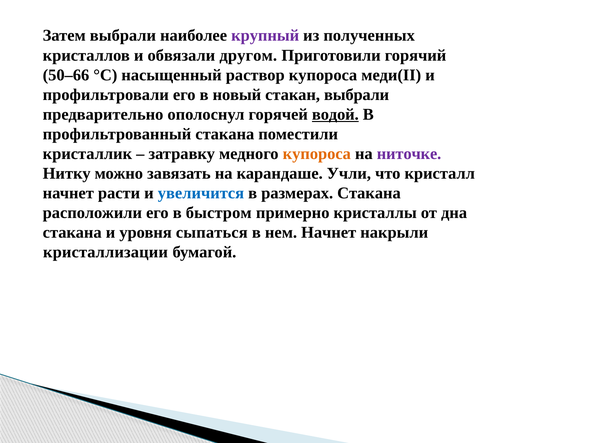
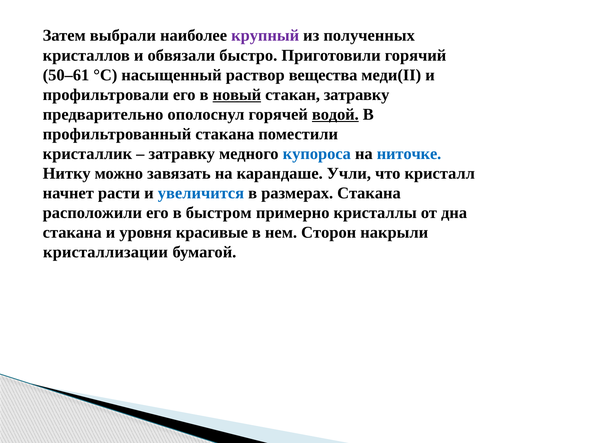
другом: другом -> быстро
50–66: 50–66 -> 50–61
раствор купороса: купороса -> вещества
новый underline: none -> present
стакан выбрали: выбрали -> затравку
купороса at (317, 154) colour: orange -> blue
ниточке colour: purple -> blue
сыпаться: сыпаться -> красивые
нем Начнет: Начнет -> Сторон
